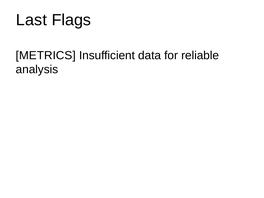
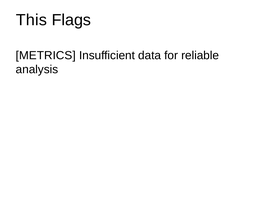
Last: Last -> This
